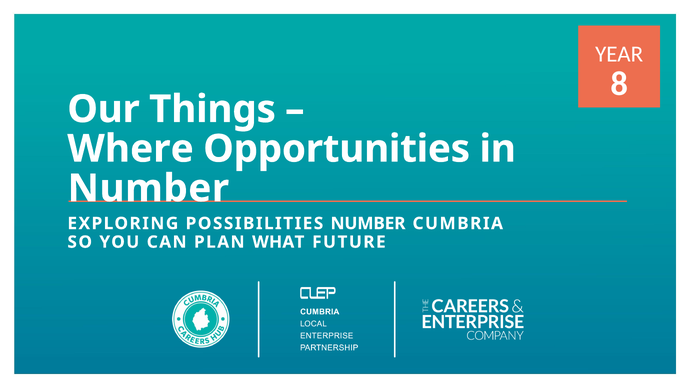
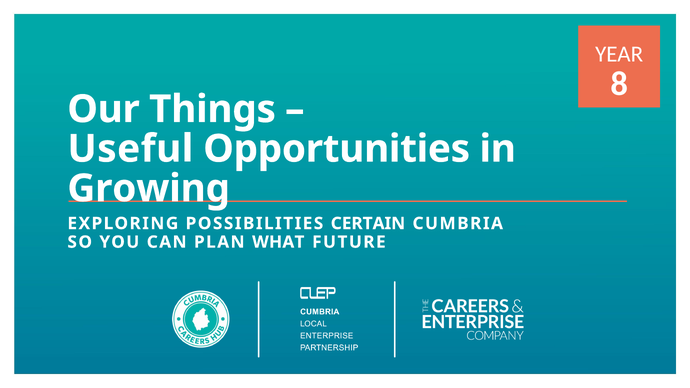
Where: Where -> Useful
Number at (148, 189): Number -> Growing
POSSIBILITIES NUMBER: NUMBER -> CERTAIN
